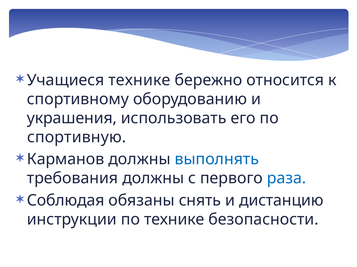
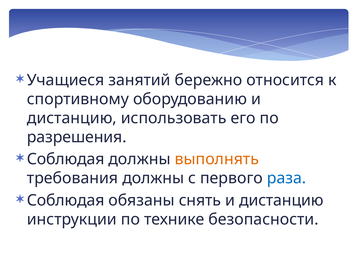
Учащиеся технике: технике -> занятий
украшения at (72, 118): украшения -> дистанцию
спортивную: спортивную -> разрешения
Карманов at (66, 160): Карманов -> Соблюдая
выполнять colour: blue -> orange
